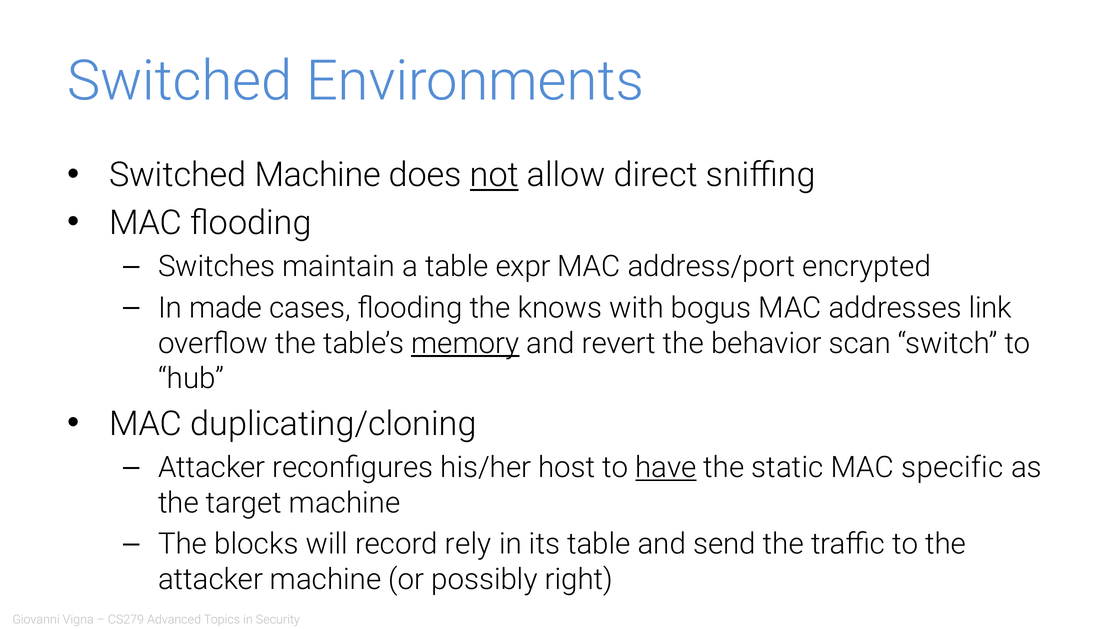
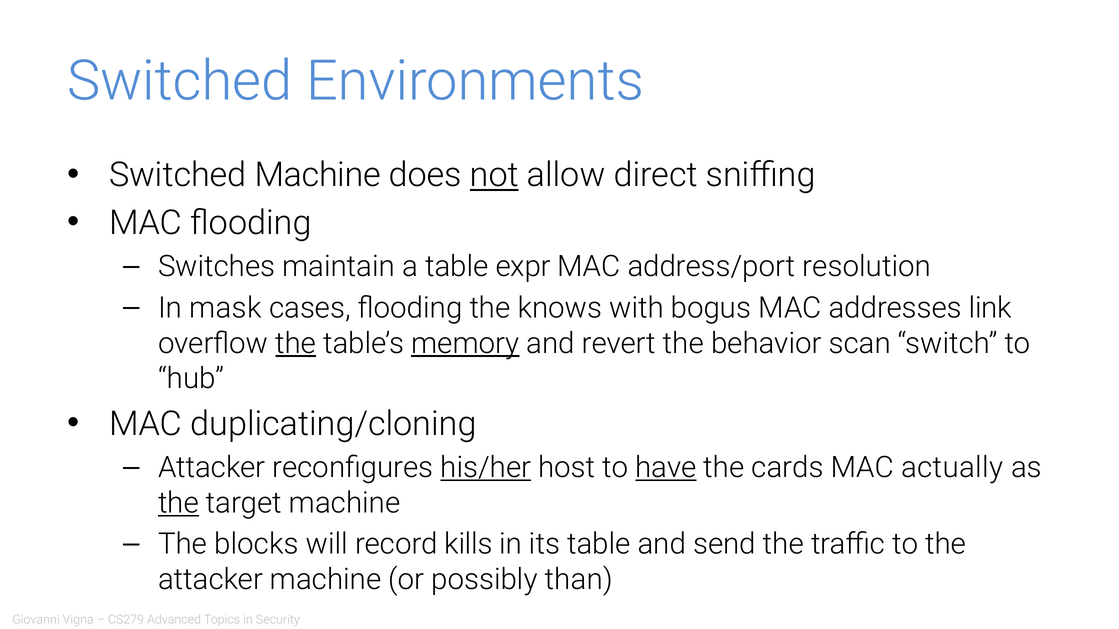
encrypted: encrypted -> resolution
made: made -> mask
the at (296, 344) underline: none -> present
his/her underline: none -> present
static: static -> cards
specific: specific -> actually
the at (178, 503) underline: none -> present
rely: rely -> kills
right: right -> than
